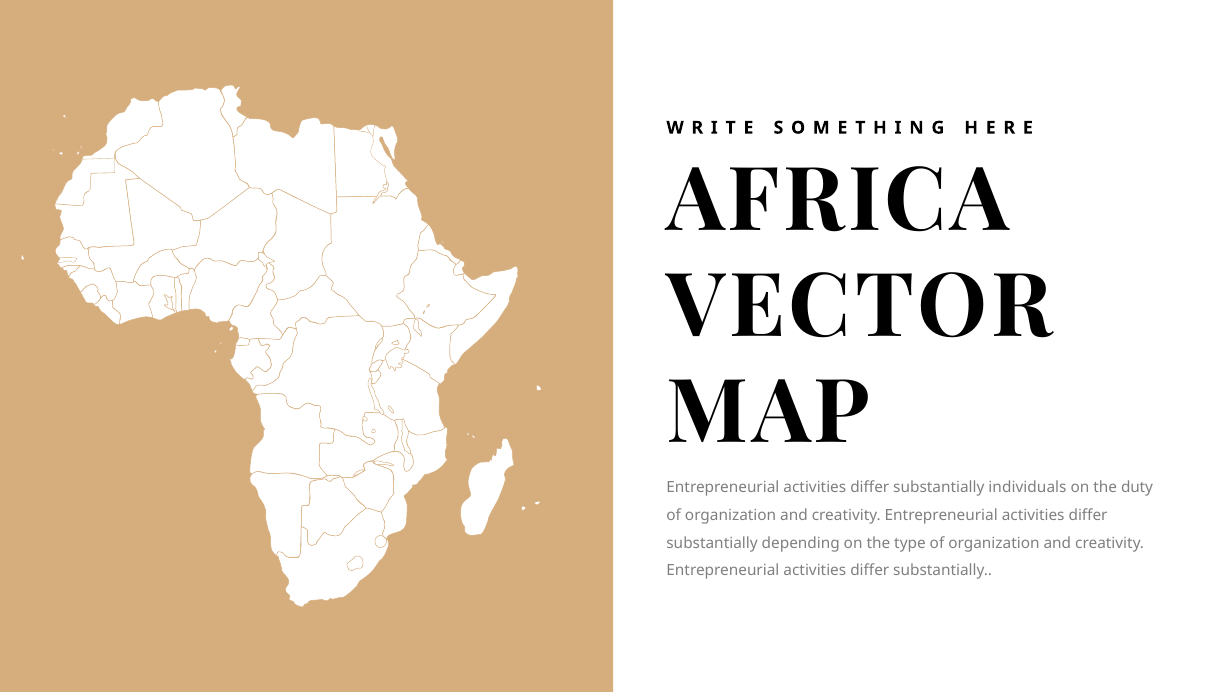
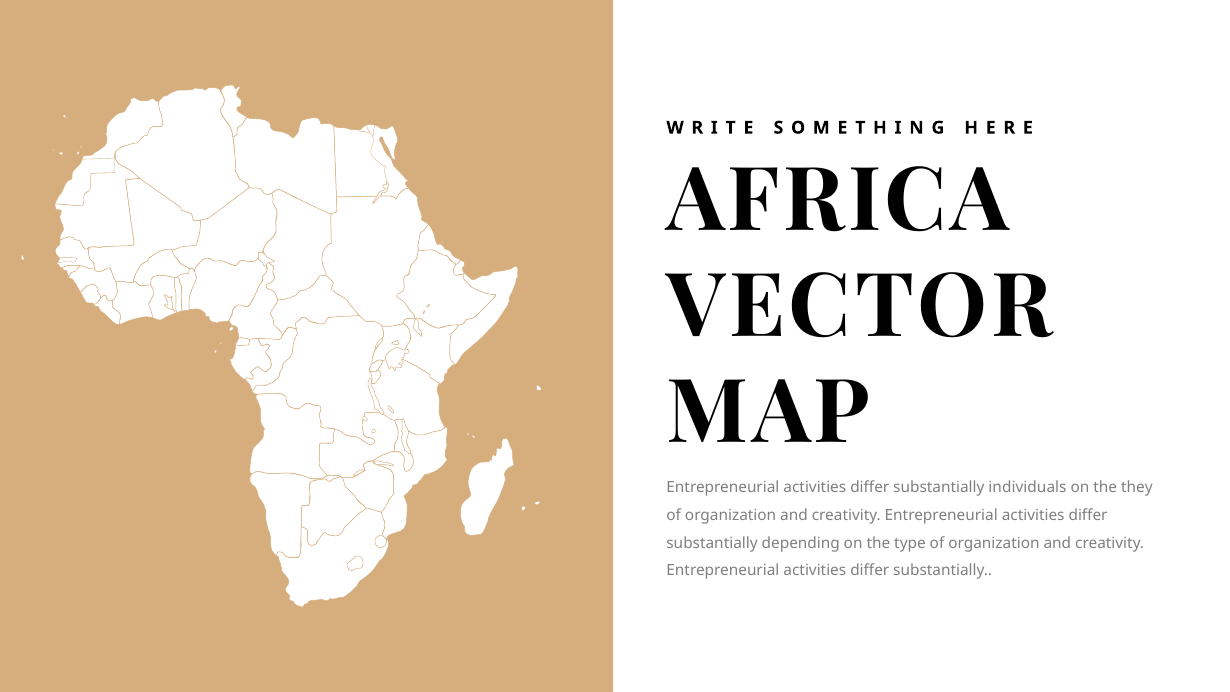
duty: duty -> they
